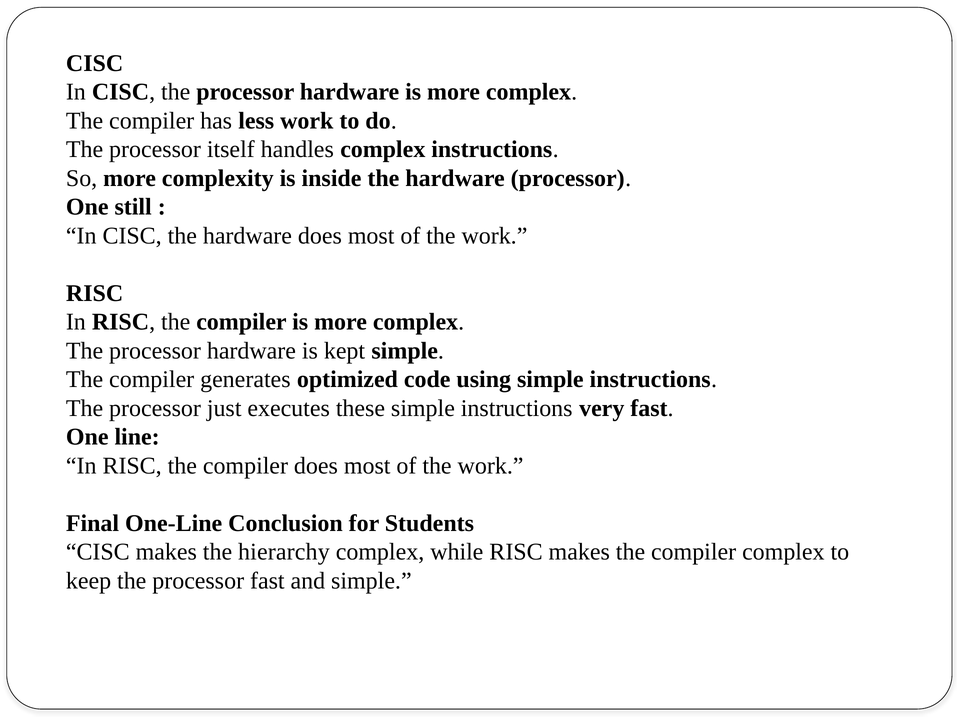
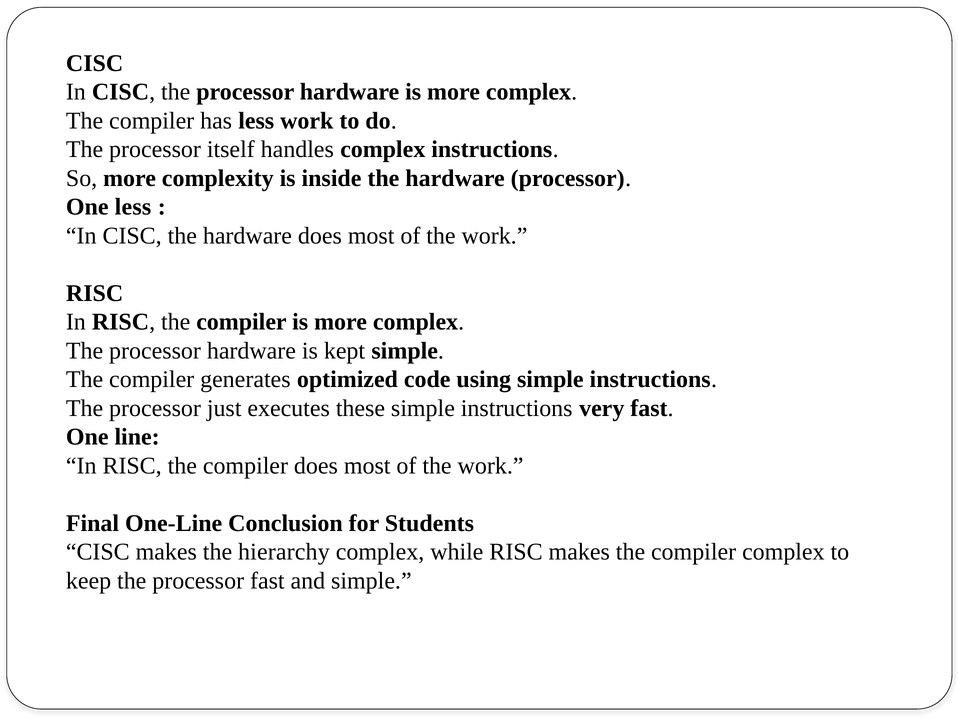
One still: still -> less
